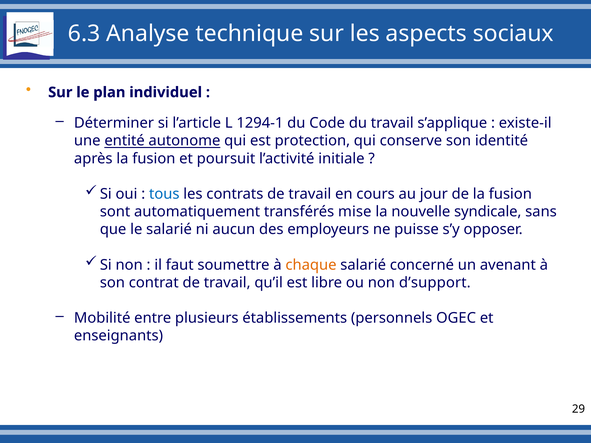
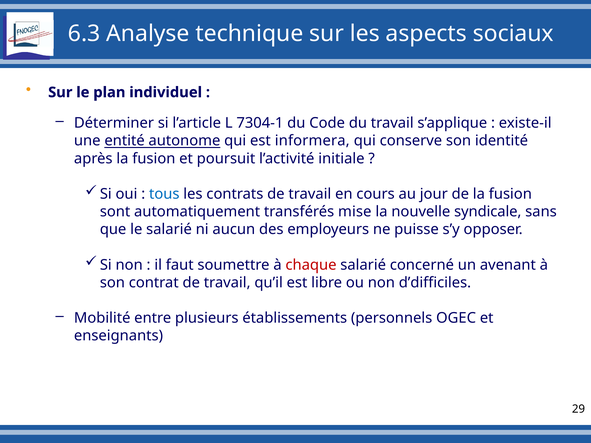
1294-1: 1294-1 -> 7304-1
protection: protection -> informera
chaque colour: orange -> red
d’support: d’support -> d’difficiles
